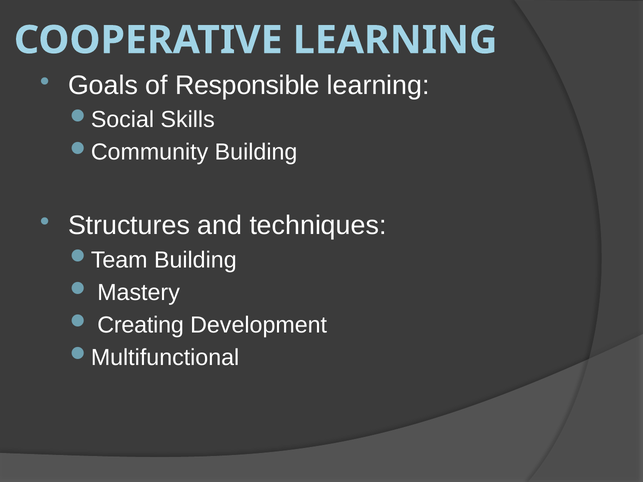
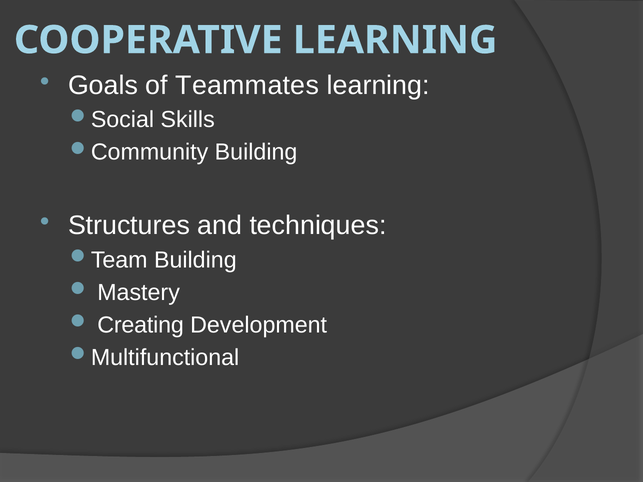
Responsible: Responsible -> Teammates
